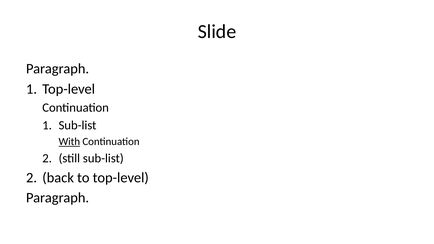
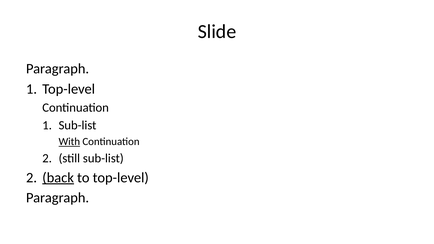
back underline: none -> present
